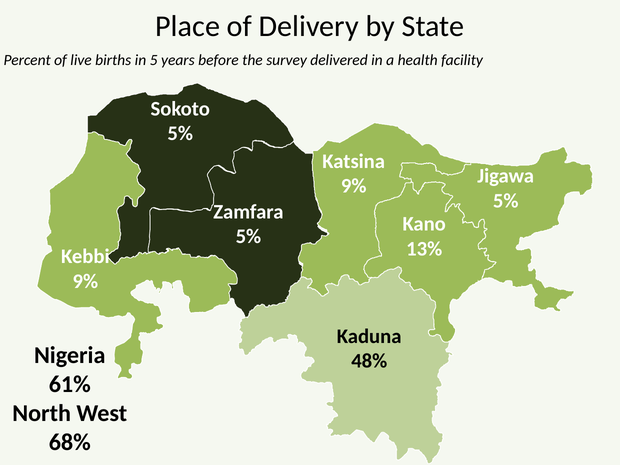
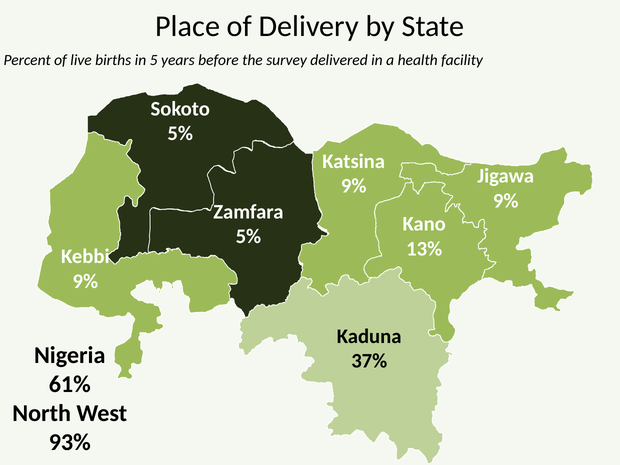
5% at (506, 201): 5% -> 9%
48%: 48% -> 37%
68%: 68% -> 93%
